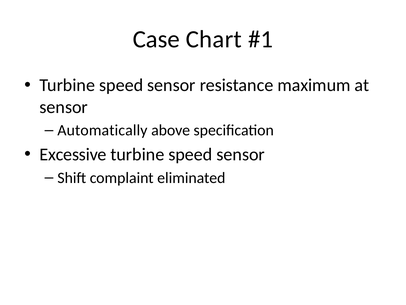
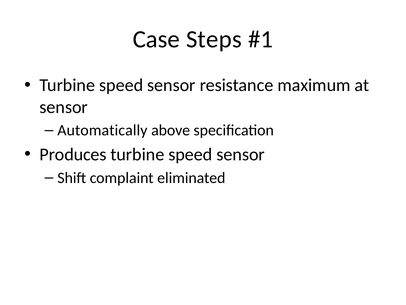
Chart: Chart -> Steps
Excessive: Excessive -> Produces
